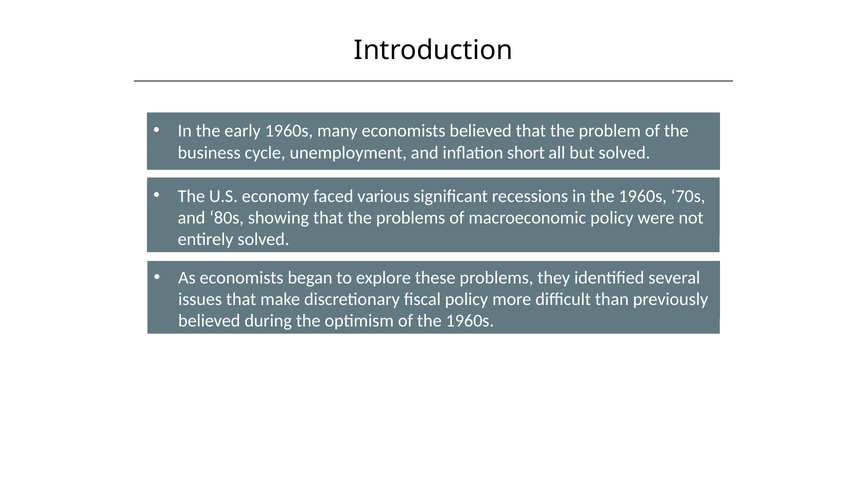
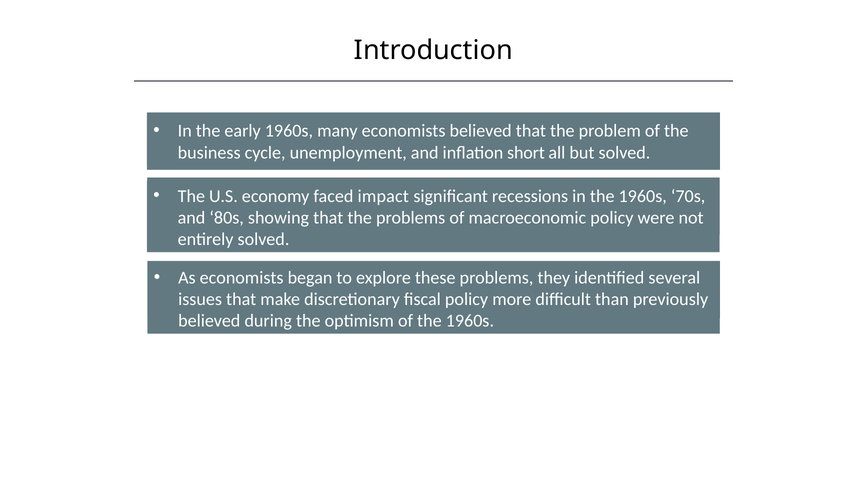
various: various -> impact
